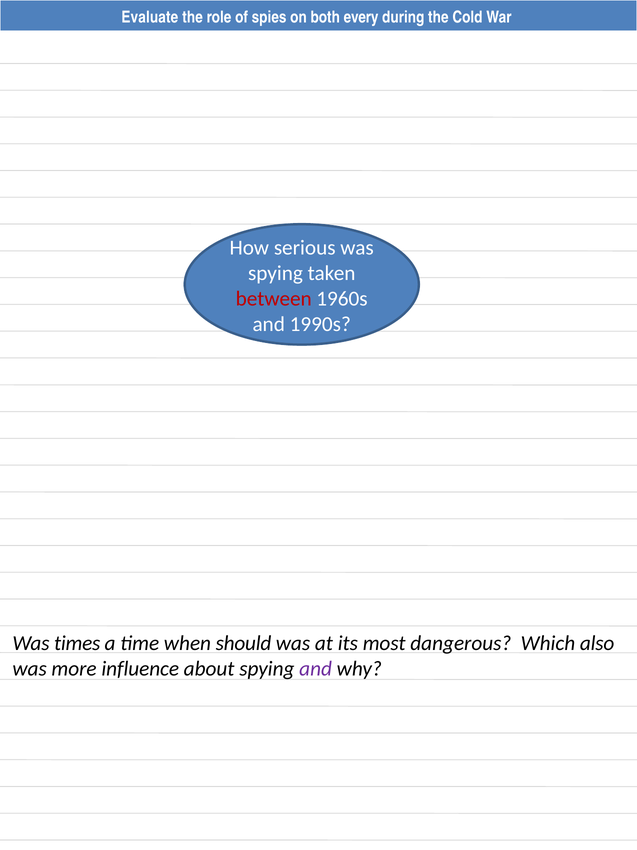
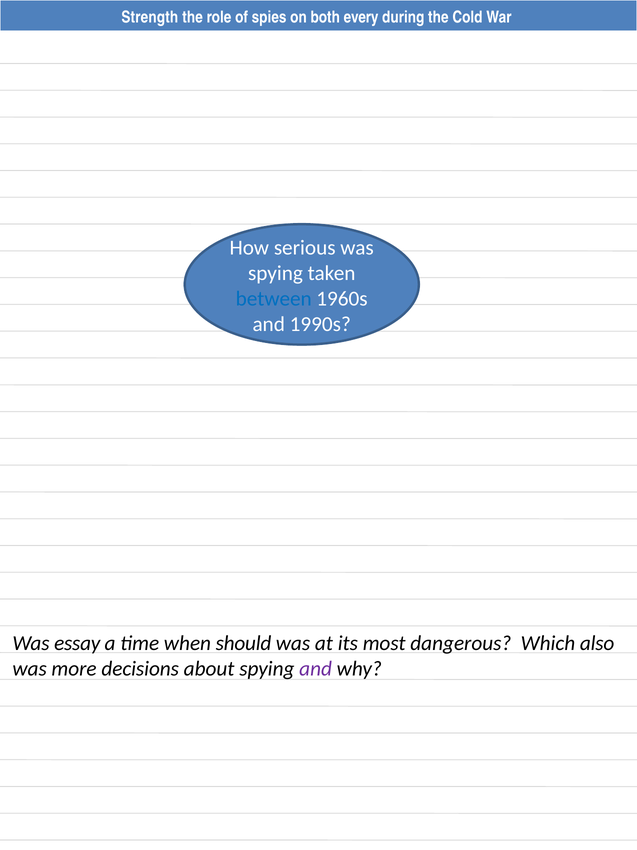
Evaluate: Evaluate -> Strength
between colour: red -> blue
times: times -> essay
influence: influence -> decisions
